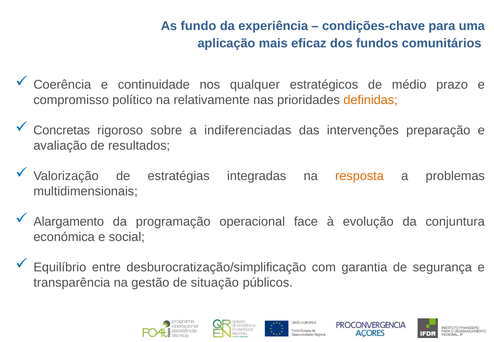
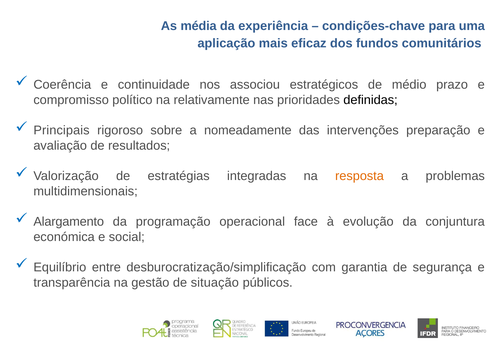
fundo: fundo -> média
qualquer: qualquer -> associou
definidas colour: orange -> black
Concretas: Concretas -> Principais
indiferenciadas: indiferenciadas -> nomeadamente
